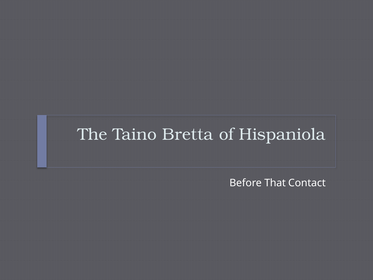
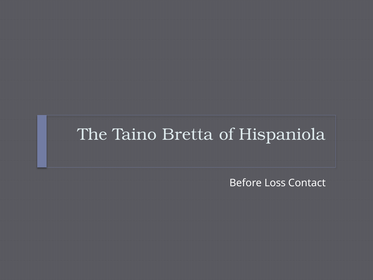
That: That -> Loss
